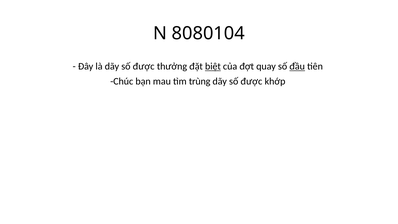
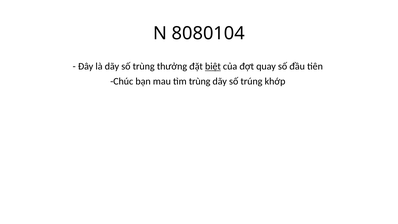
là dãy số được: được -> trùng
đầu underline: present -> none
được at (251, 81): được -> trúng
